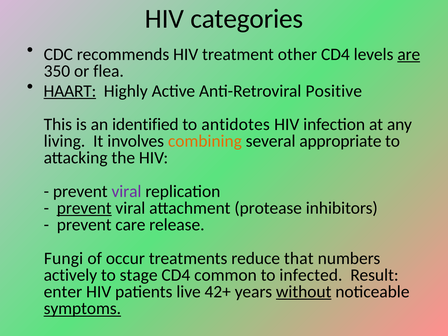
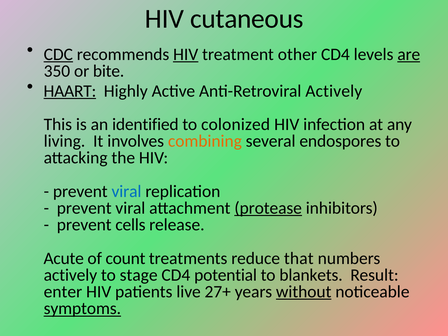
categories: categories -> cutaneous
CDC underline: none -> present
HIV at (186, 54) underline: none -> present
flea: flea -> bite
Anti-Retroviral Positive: Positive -> Actively
antidotes: antidotes -> colonized
appropriate: appropriate -> endospores
viral at (126, 191) colour: purple -> blue
prevent at (84, 208) underline: present -> none
protease underline: none -> present
care: care -> cells
Fungi: Fungi -> Acute
occur: occur -> count
common: common -> potential
infected: infected -> blankets
42+: 42+ -> 27+
